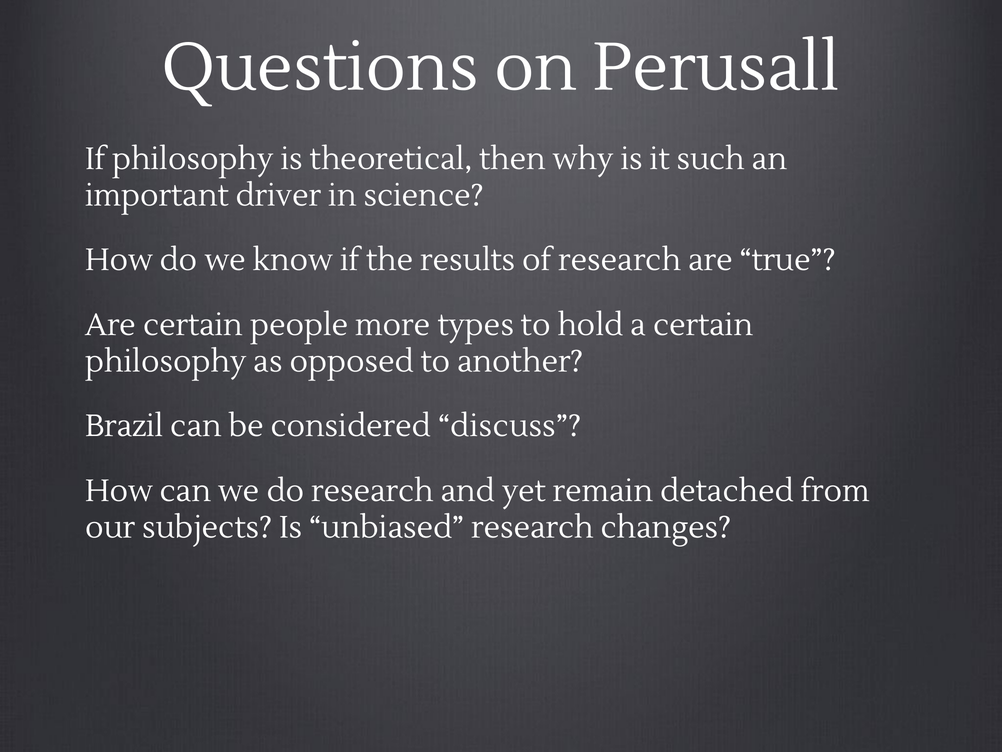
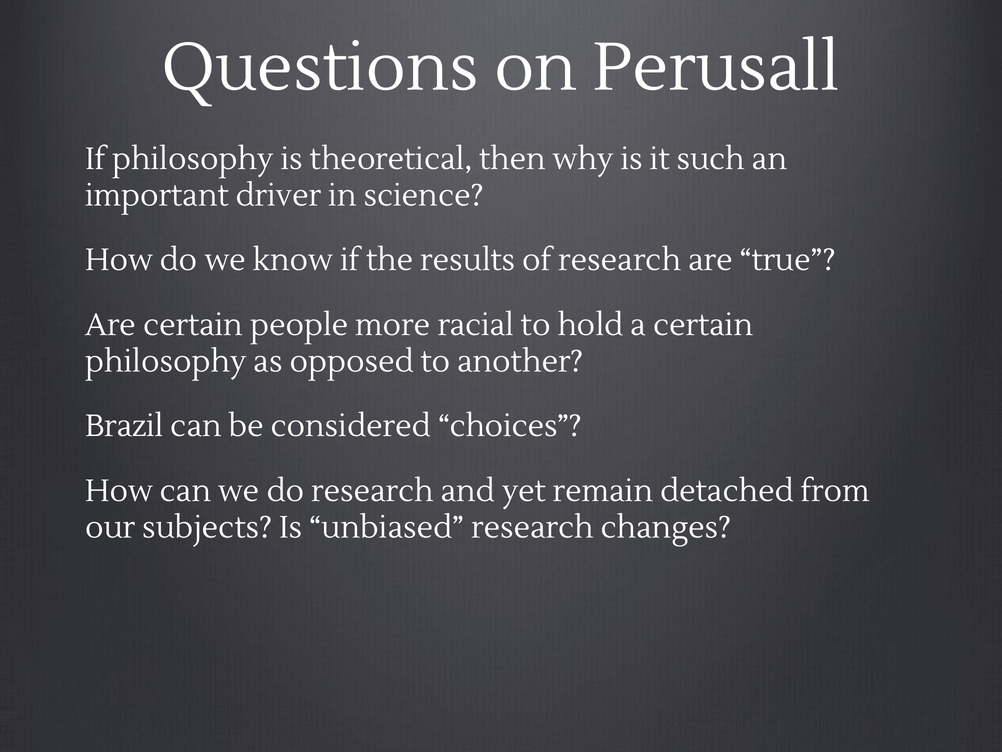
types: types -> racial
discuss: discuss -> choices
